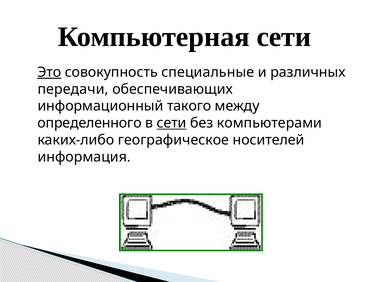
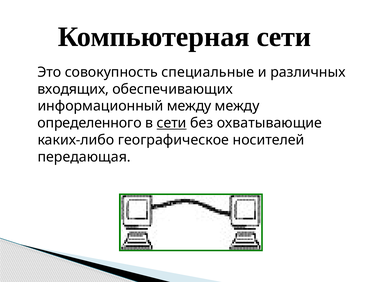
Это underline: present -> none
передачи: передачи -> входящих
информационный такого: такого -> между
компьютерами: компьютерами -> охватывающие
информация: информация -> передающая
